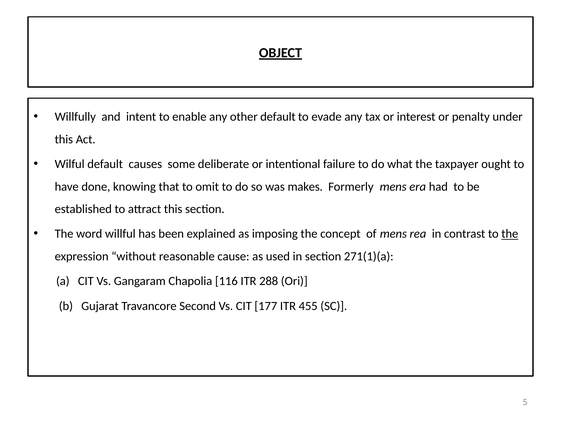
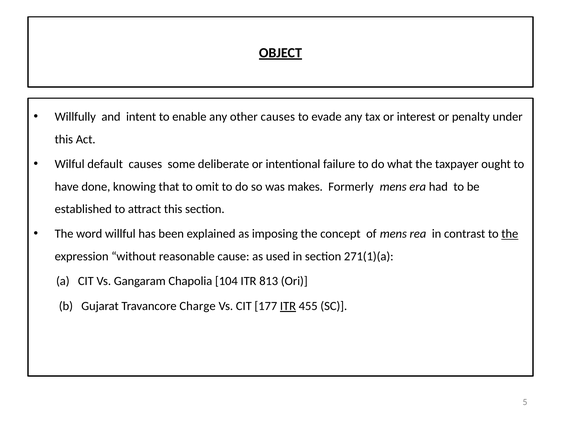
other default: default -> causes
116: 116 -> 104
288: 288 -> 813
Second: Second -> Charge
ITR at (288, 306) underline: none -> present
